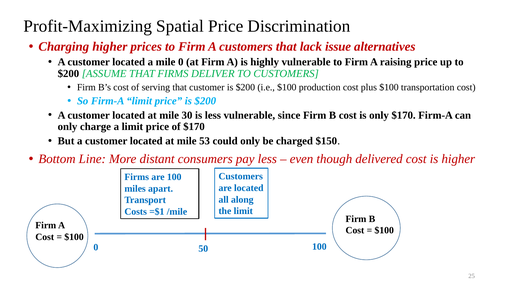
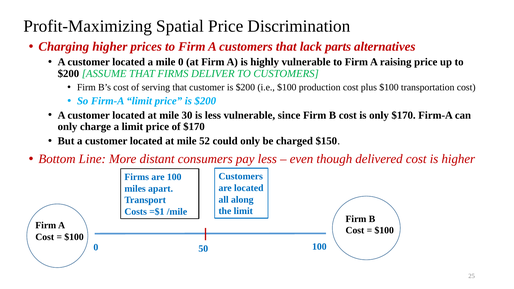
issue: issue -> parts
53: 53 -> 52
